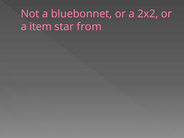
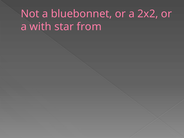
item: item -> with
